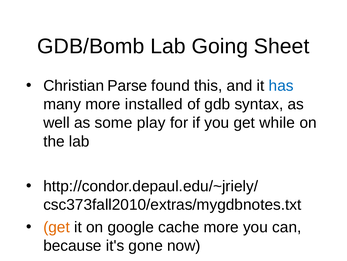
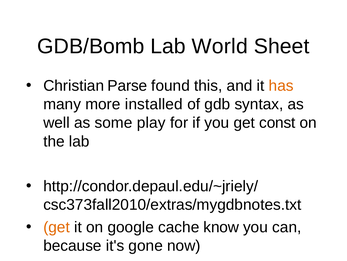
Going: Going -> World
has colour: blue -> orange
while: while -> const
cache more: more -> know
